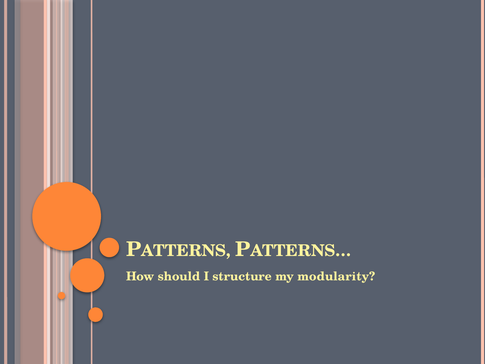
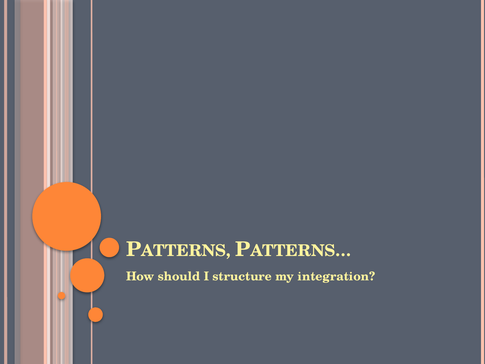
modularity: modularity -> integration
